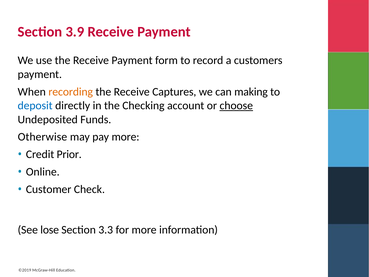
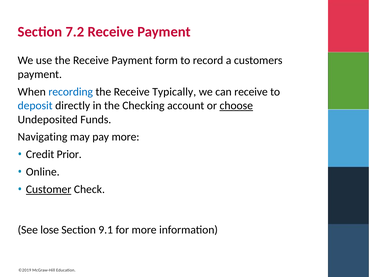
3.9: 3.9 -> 7.2
recording colour: orange -> blue
Captures: Captures -> Typically
can making: making -> receive
Otherwise: Otherwise -> Navigating
Customer underline: none -> present
3.3: 3.3 -> 9.1
